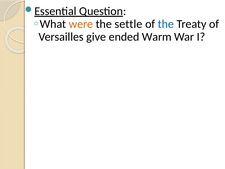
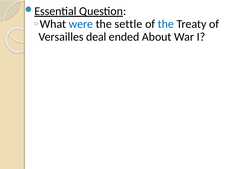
were colour: orange -> blue
give: give -> deal
Warm: Warm -> About
